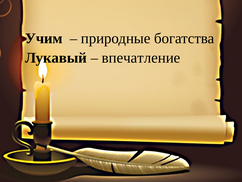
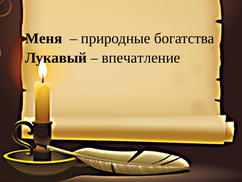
Учим: Учим -> Меня
